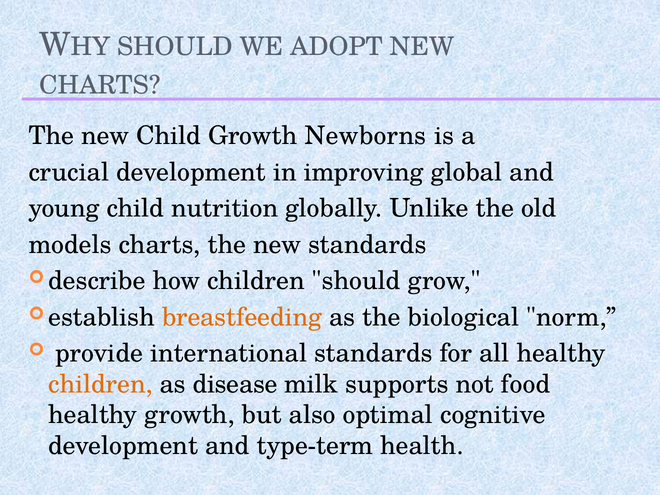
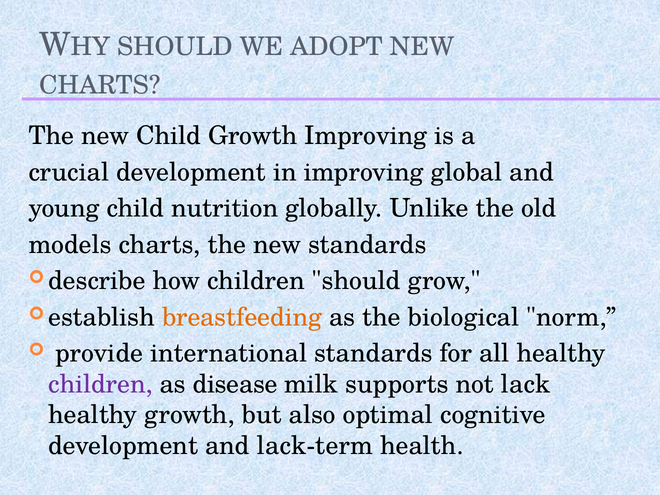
Growth Newborns: Newborns -> Improving
children at (101, 384) colour: orange -> purple
food: food -> lack
type-term: type-term -> lack-term
